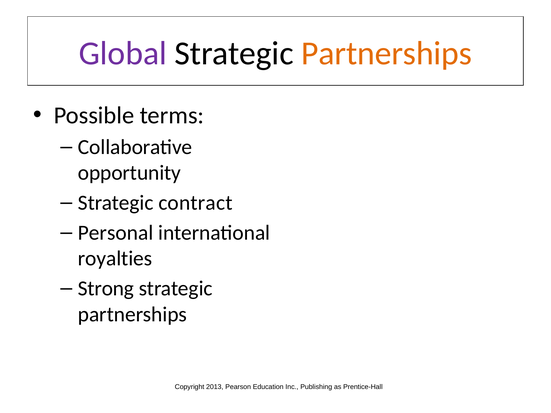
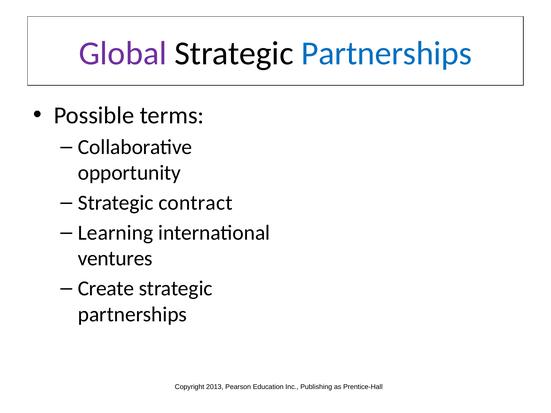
Partnerships at (387, 53) colour: orange -> blue
Personal: Personal -> Learning
royalties: royalties -> ventures
Strong: Strong -> Create
